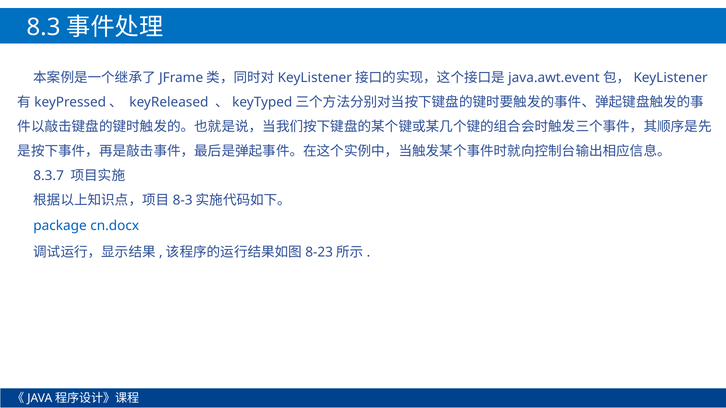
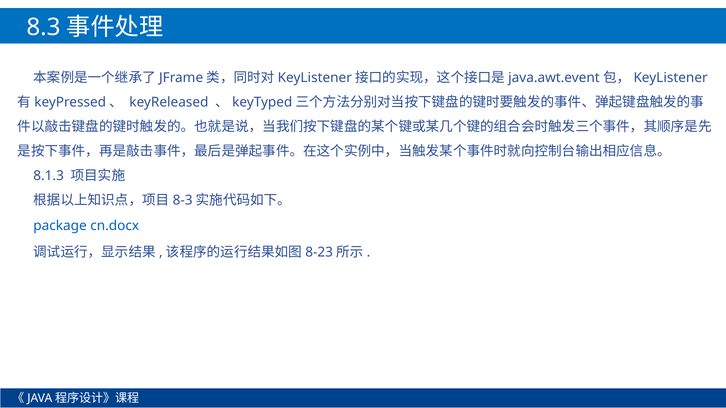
8.3.7: 8.3.7 -> 8.1.3
